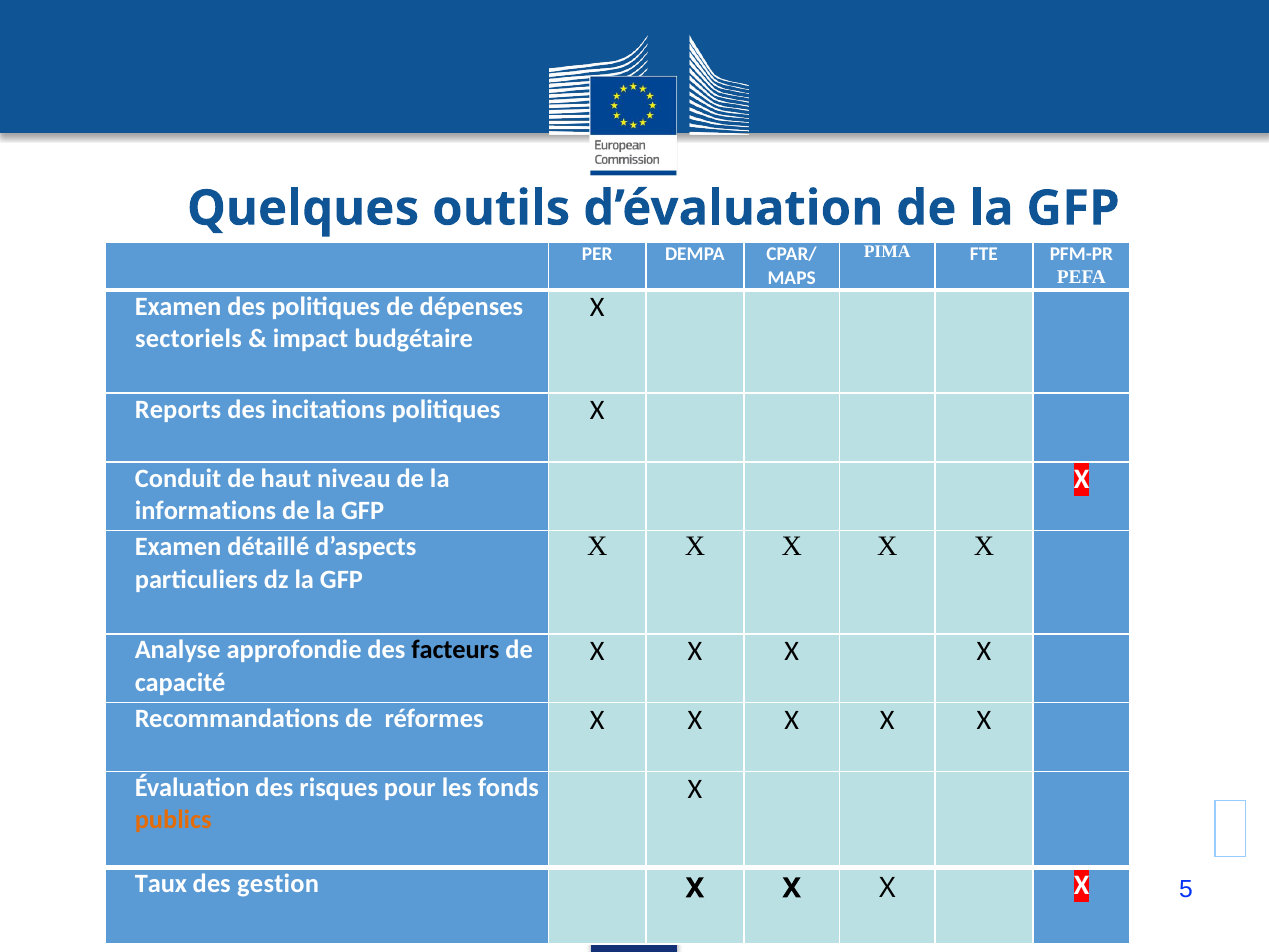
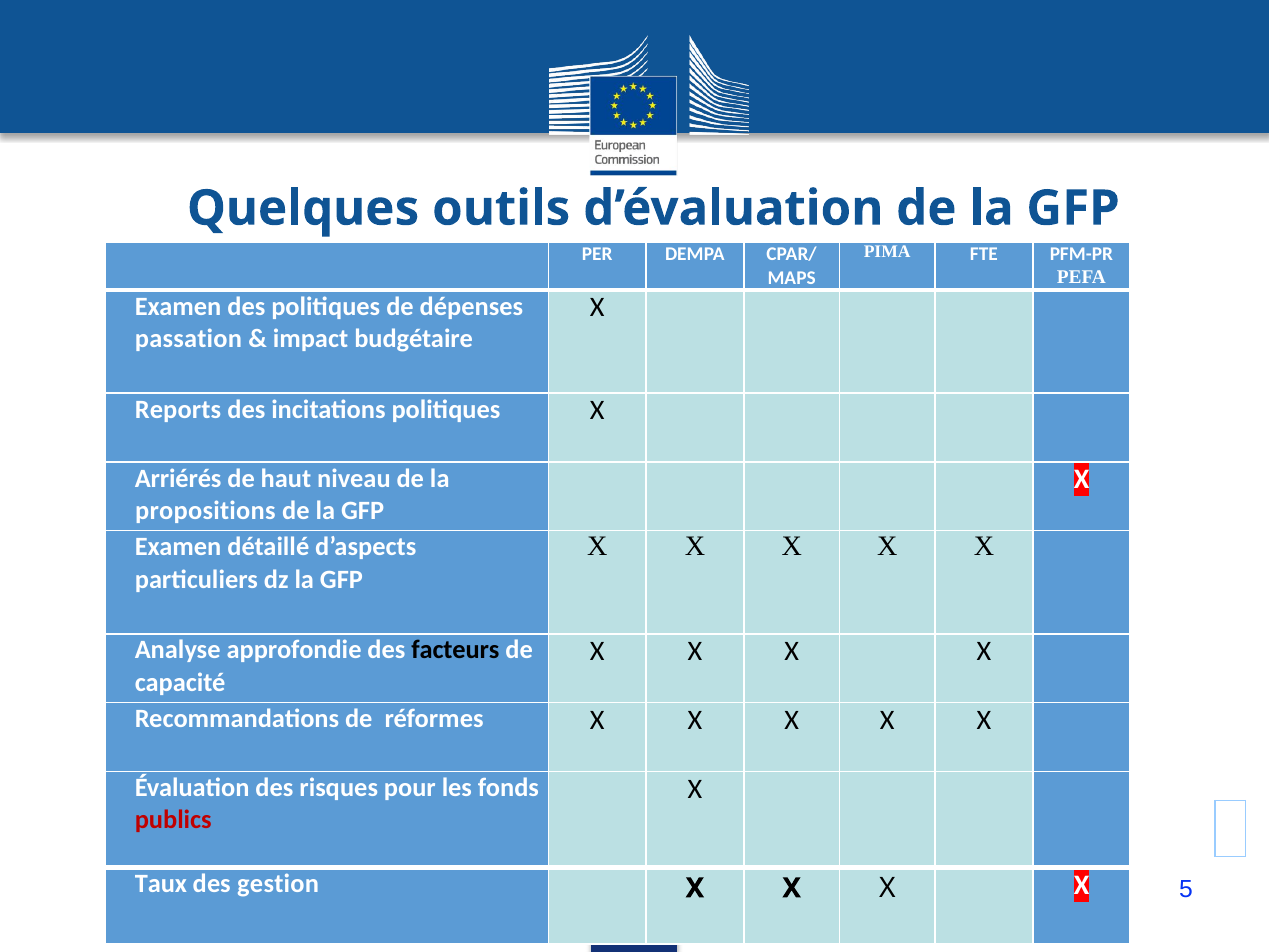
sectoriels: sectoriels -> passation
Conduit: Conduit -> Arriérés
informations: informations -> propositions
publics colour: orange -> red
